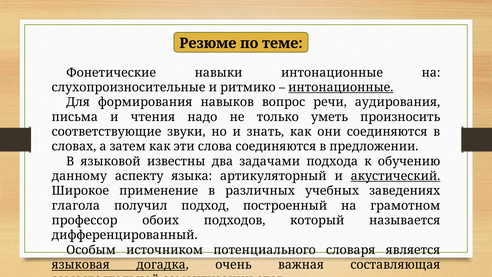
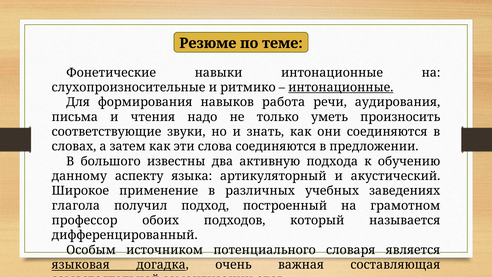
вопрос: вопрос -> работа
языковой: языковой -> большого
задачами: задачами -> активную
акустический underline: present -> none
